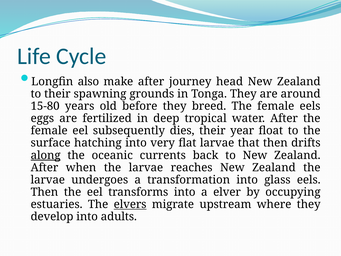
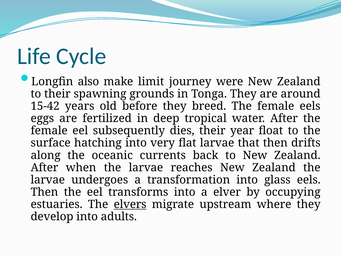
make after: after -> limit
head: head -> were
15-80: 15-80 -> 15-42
along underline: present -> none
